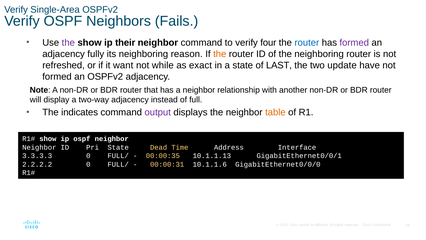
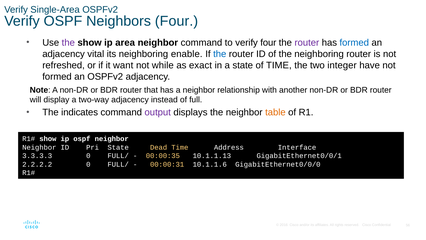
Neighbors Fails: Fails -> Four
their: their -> area
router at (307, 43) colour: blue -> purple
formed at (354, 43) colour: purple -> blue
fully: fully -> vital
reason: reason -> enable
the at (220, 54) colour: orange -> blue
of LAST: LAST -> TIME
update: update -> integer
